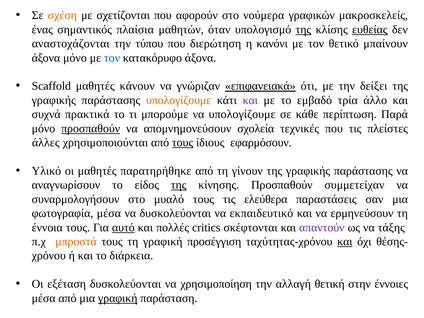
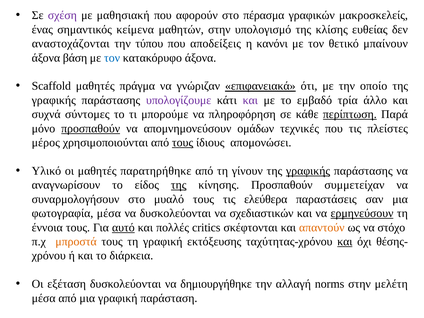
σχέση colour: orange -> purple
σχετίζονται: σχετίζονται -> μαθησιακή
νούμερα: νούμερα -> πέρασμα
πλαίσια: πλαίσια -> κείμενα
μαθητών όταν: όταν -> στην
της at (303, 30) underline: present -> none
ευθείας underline: present -> none
διερώτηση: διερώτηση -> αποδείξεις
άξονα μόνο: μόνο -> βάση
κάνουν: κάνουν -> πράγμα
δείξει: δείξει -> οποίο
υπολογίζουμε at (179, 100) colour: orange -> purple
πρακτικά: πρακτικά -> σύντομες
να υπολογίζουμε: υπολογίζουμε -> πληροφόρηση
περίπτωση underline: none -> present
σχολεία: σχολεία -> ομάδων
άλλες: άλλες -> μέρος
εφαρμόσουν: εφαρμόσουν -> απομονώσει
γραφικής at (308, 171) underline: none -> present
εκπαιδευτικό: εκπαιδευτικό -> σχεδιαστικών
ερμηνεύσουν underline: none -> present
απαντούν colour: purple -> orange
τάξης: τάξης -> στόχο
προσέγγιση: προσέγγιση -> εκτόξευσης
χρησιμοποίηση: χρησιμοποίηση -> δημιουργήθηκε
θετική: θετική -> norms
έννοιες: έννοιες -> μελέτη
γραφική at (118, 298) underline: present -> none
